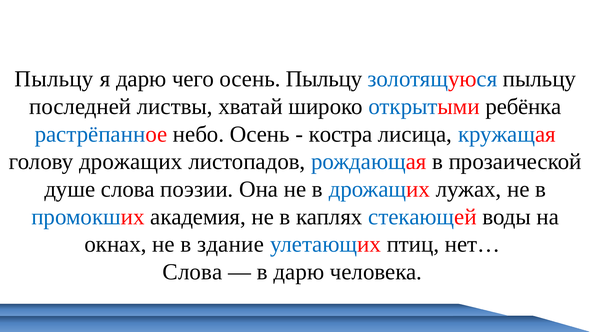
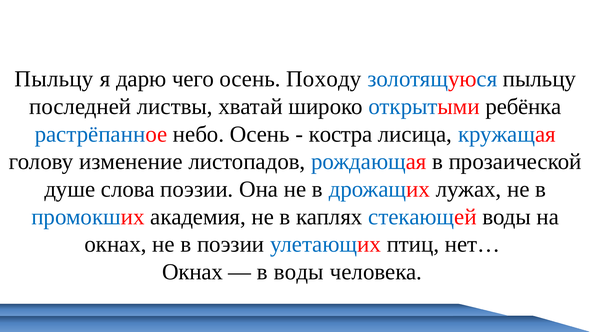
осень Пыльцу: Пыльцу -> Походу
голову дрожащих: дрожащих -> изменение
в здание: здание -> поэзии
Слова at (192, 272): Слова -> Окнах
в дарю: дарю -> воды
